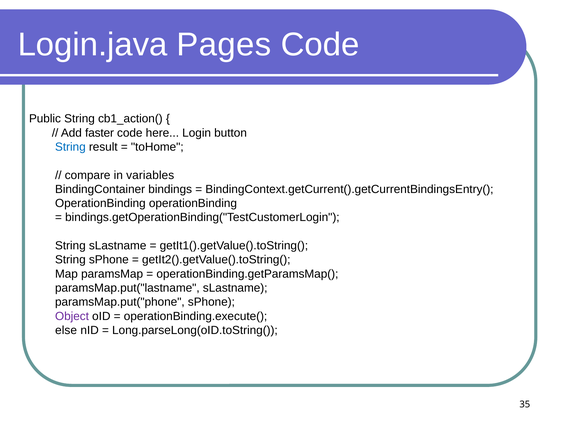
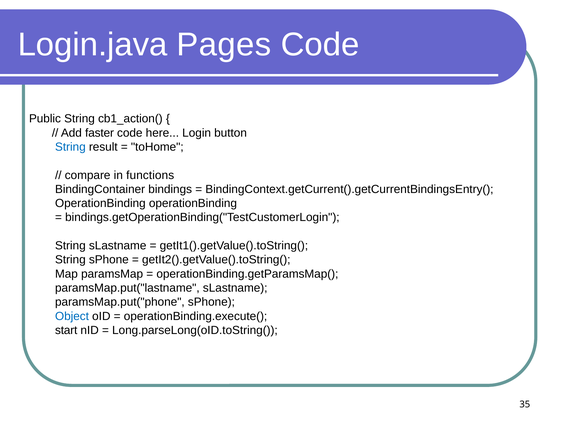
variables: variables -> functions
Object colour: purple -> blue
else: else -> start
